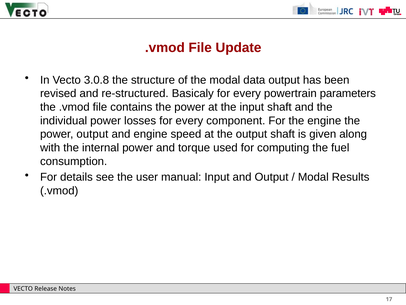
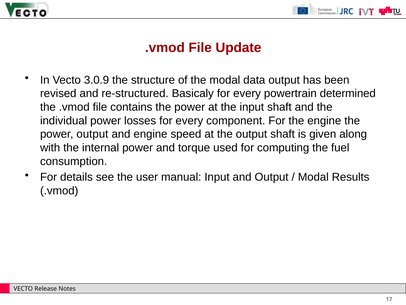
3.0.8: 3.0.8 -> 3.0.9
parameters: parameters -> determined
